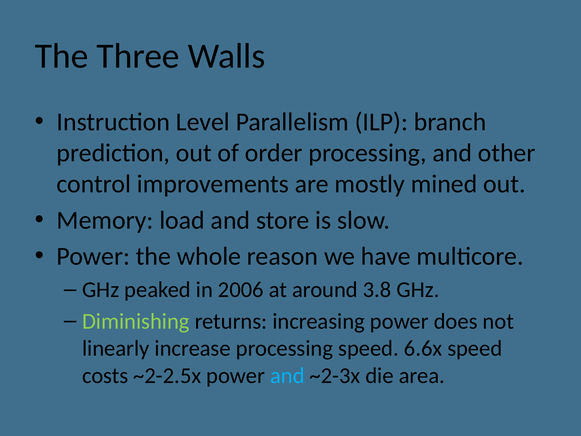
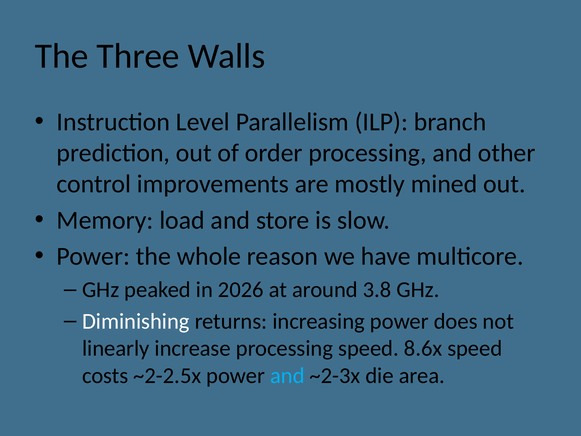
2006: 2006 -> 2026
Diminishing colour: light green -> white
6.6x: 6.6x -> 8.6x
